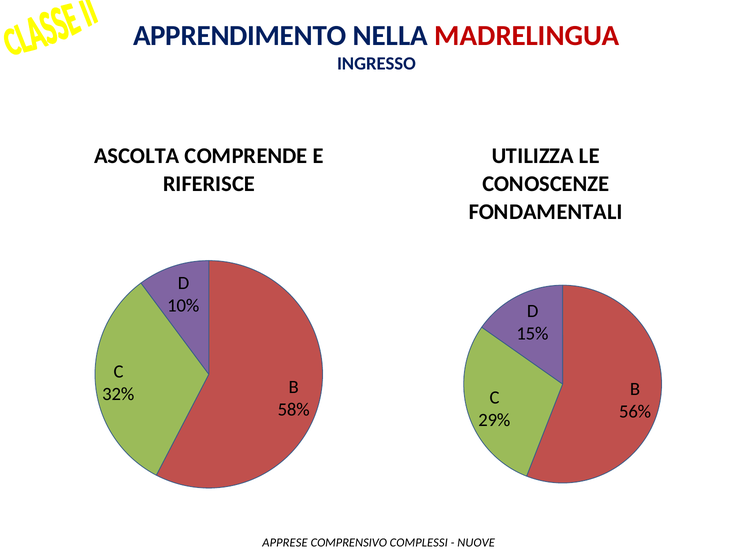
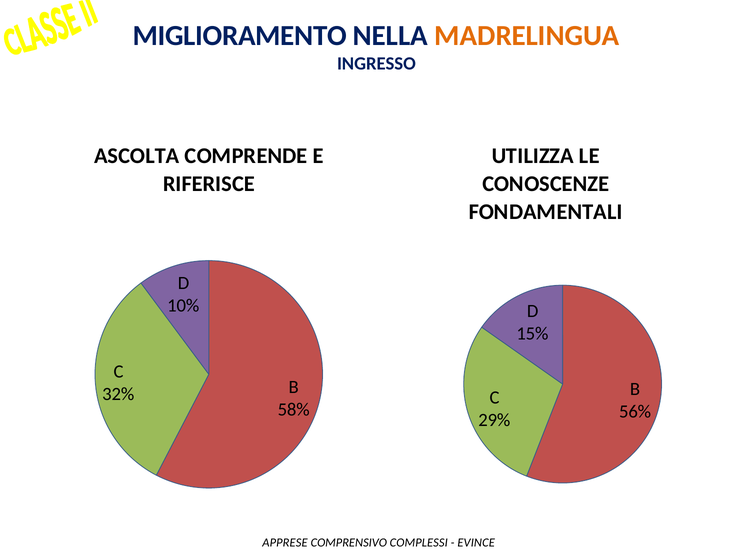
APPRENDIMENTO: APPRENDIMENTO -> MIGLIORAMENTO
MADRELINGUA colour: red -> orange
NUOVE: NUOVE -> EVINCE
